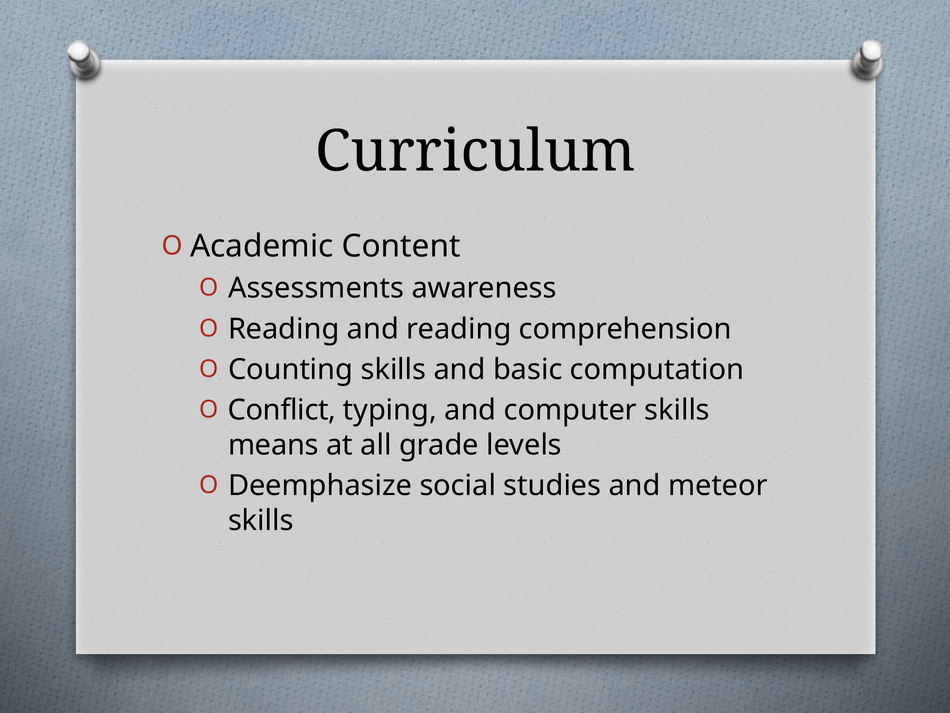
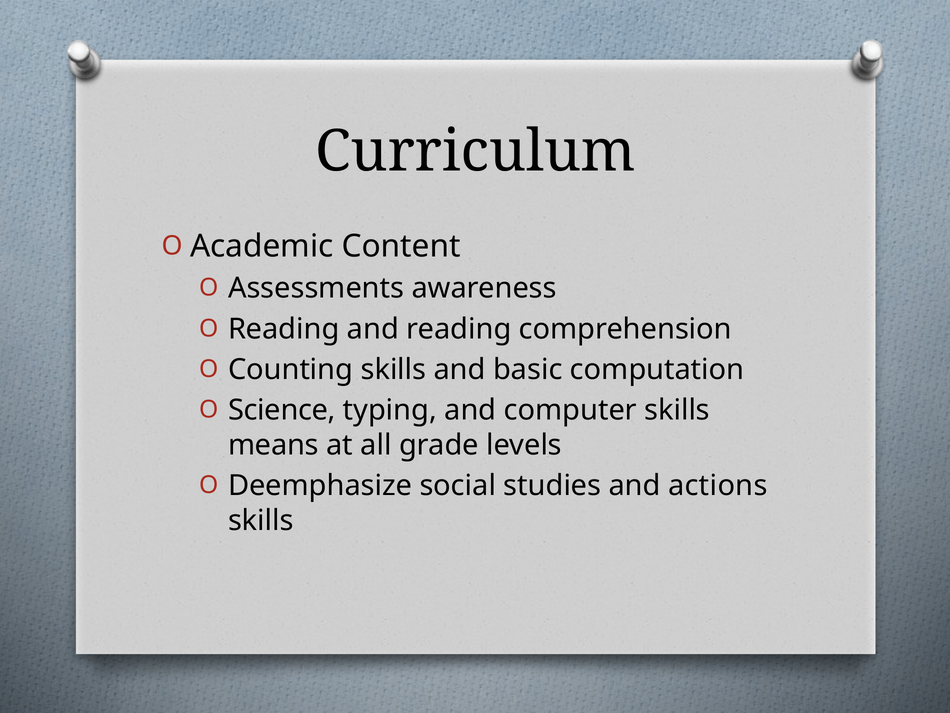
Conflict: Conflict -> Science
meteor: meteor -> actions
